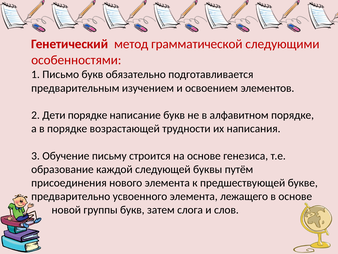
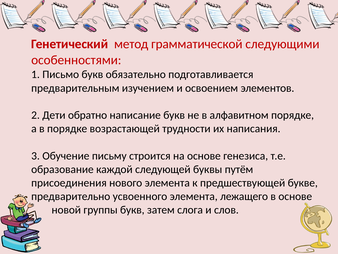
Дети порядке: порядке -> обратно
